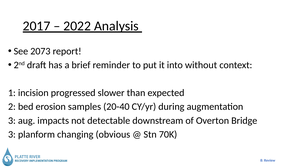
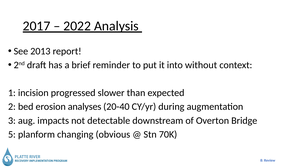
2073: 2073 -> 2013
samples: samples -> analyses
3 at (12, 134): 3 -> 5
